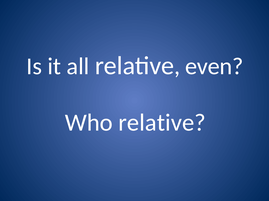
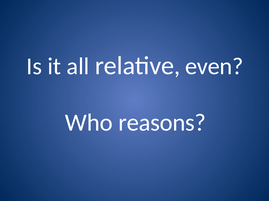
Who relative: relative -> reasons
